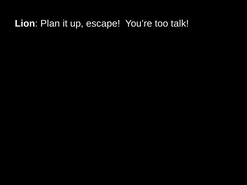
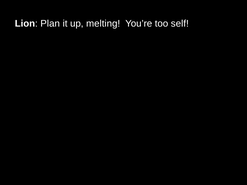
escape: escape -> melting
talk: talk -> self
